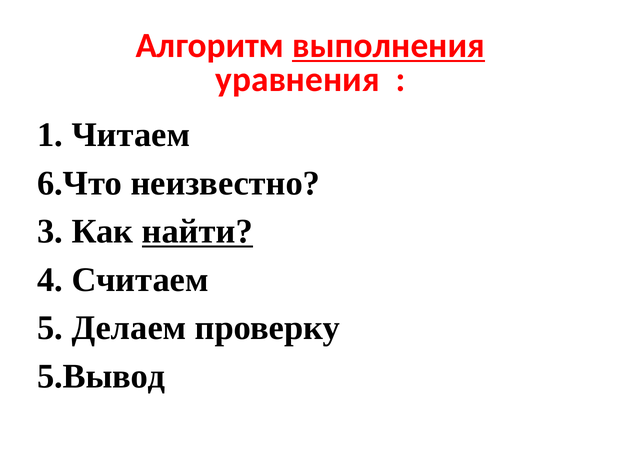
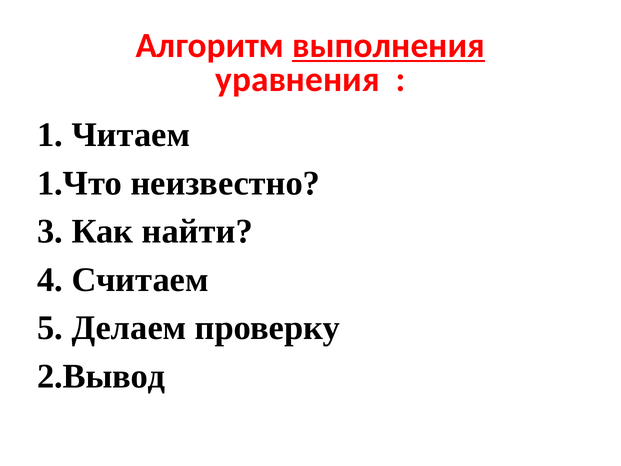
6.Что: 6.Что -> 1.Что
найти underline: present -> none
5.Вывод: 5.Вывод -> 2.Вывод
